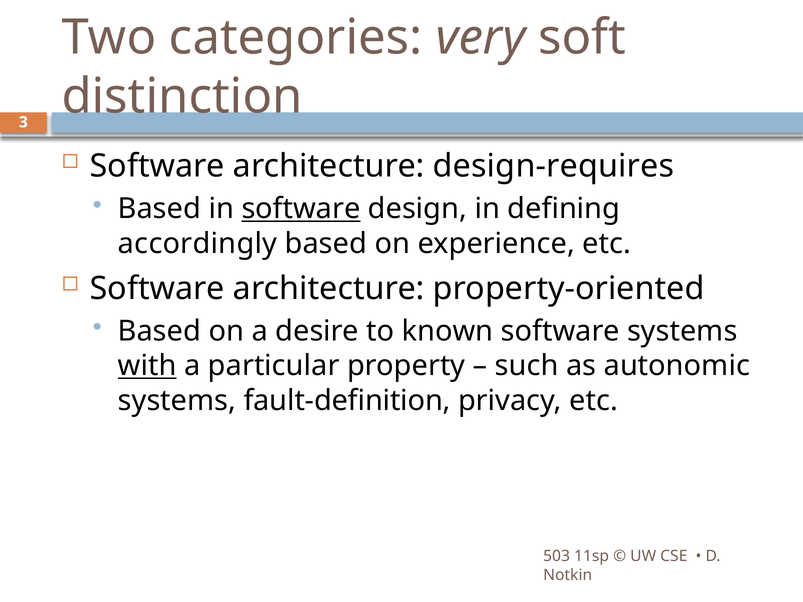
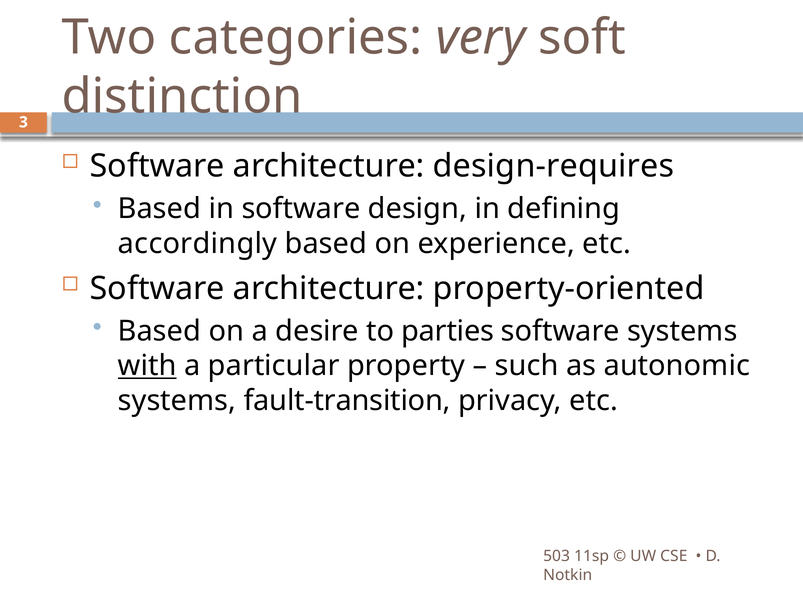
software at (301, 209) underline: present -> none
known: known -> parties
fault-definition: fault-definition -> fault-transition
